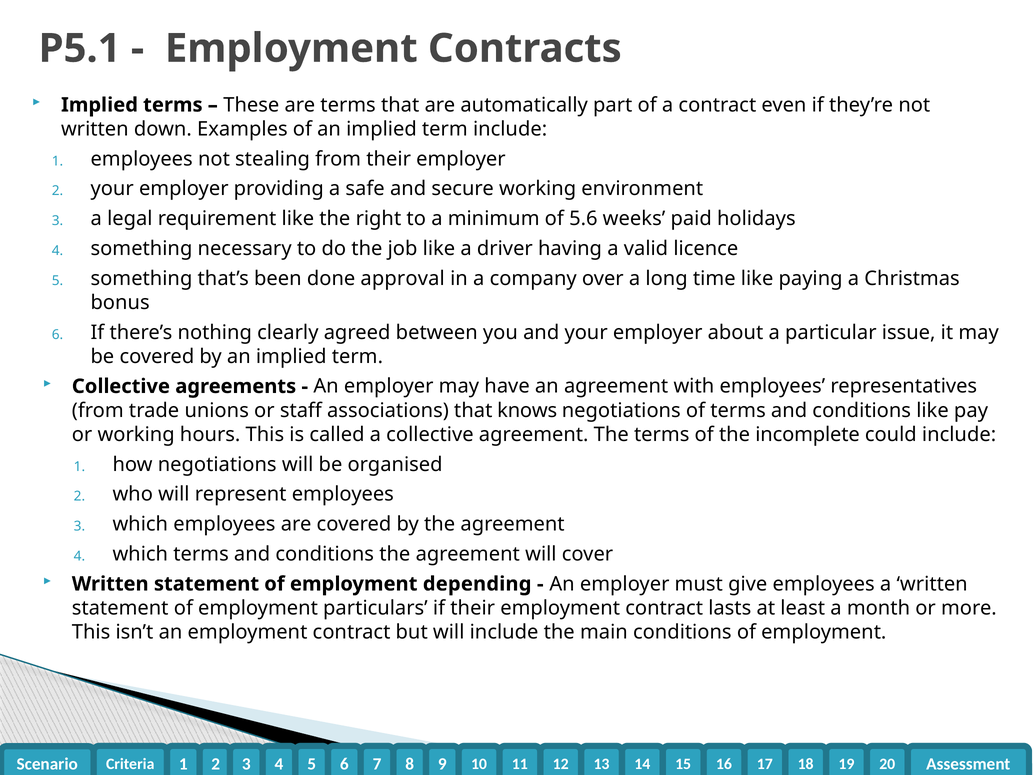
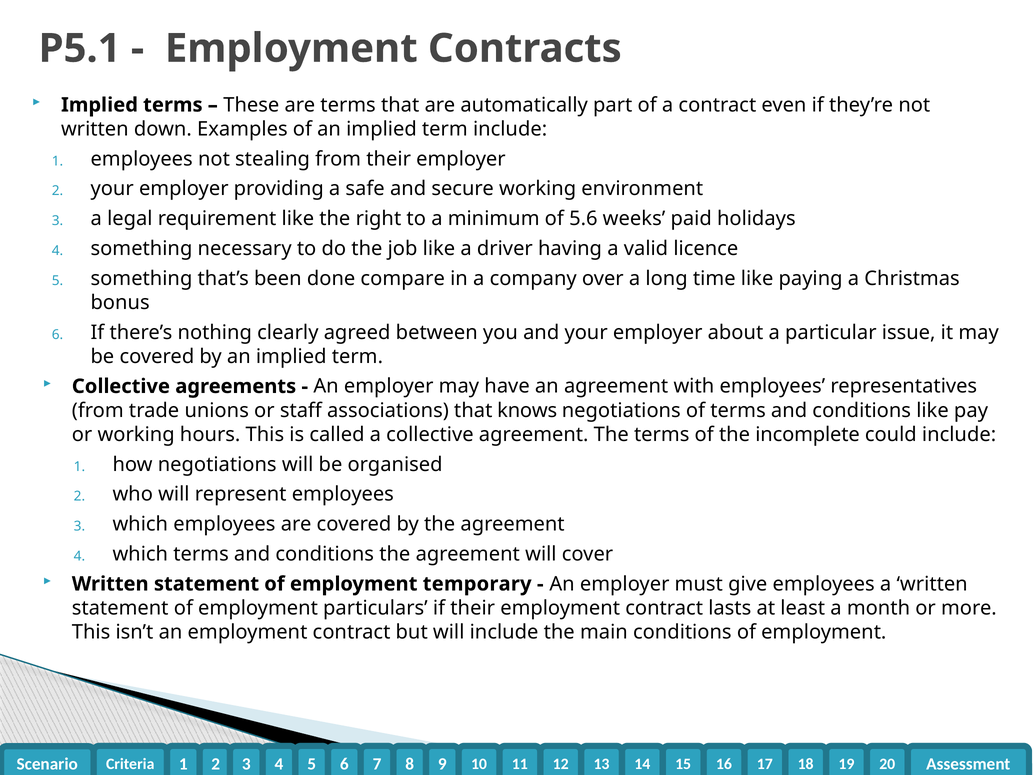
approval: approval -> compare
depending: depending -> temporary
